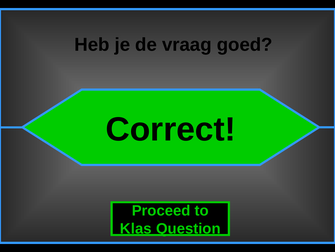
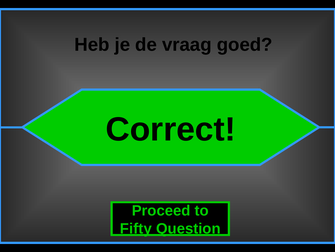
Klas: Klas -> Fifty
